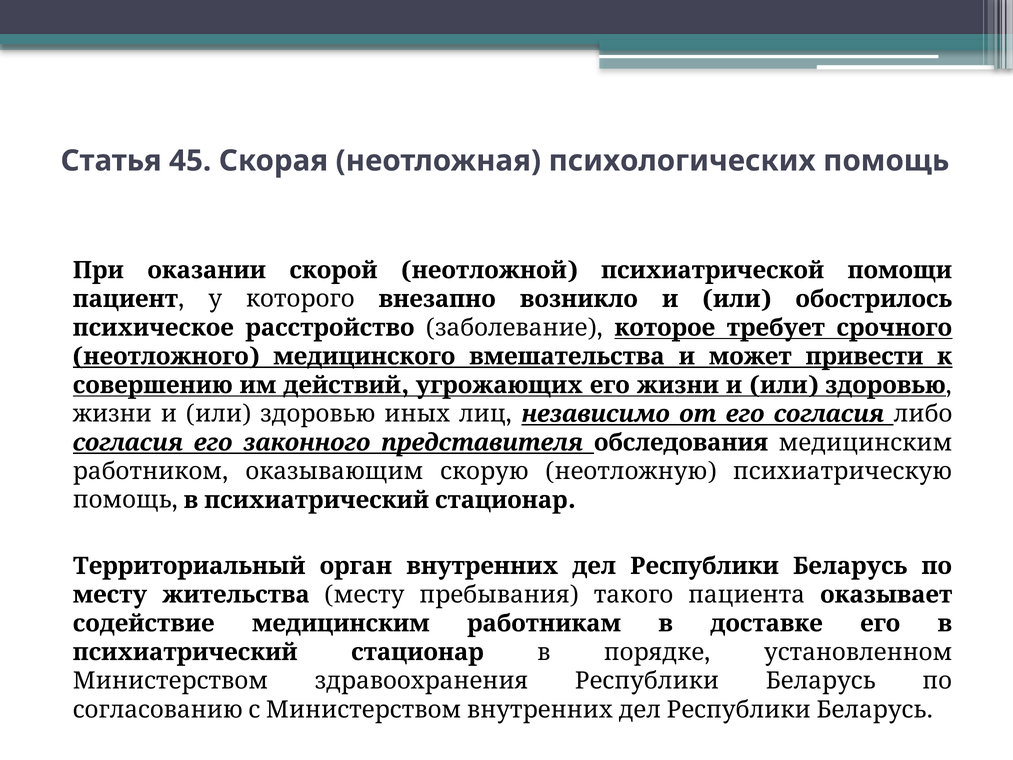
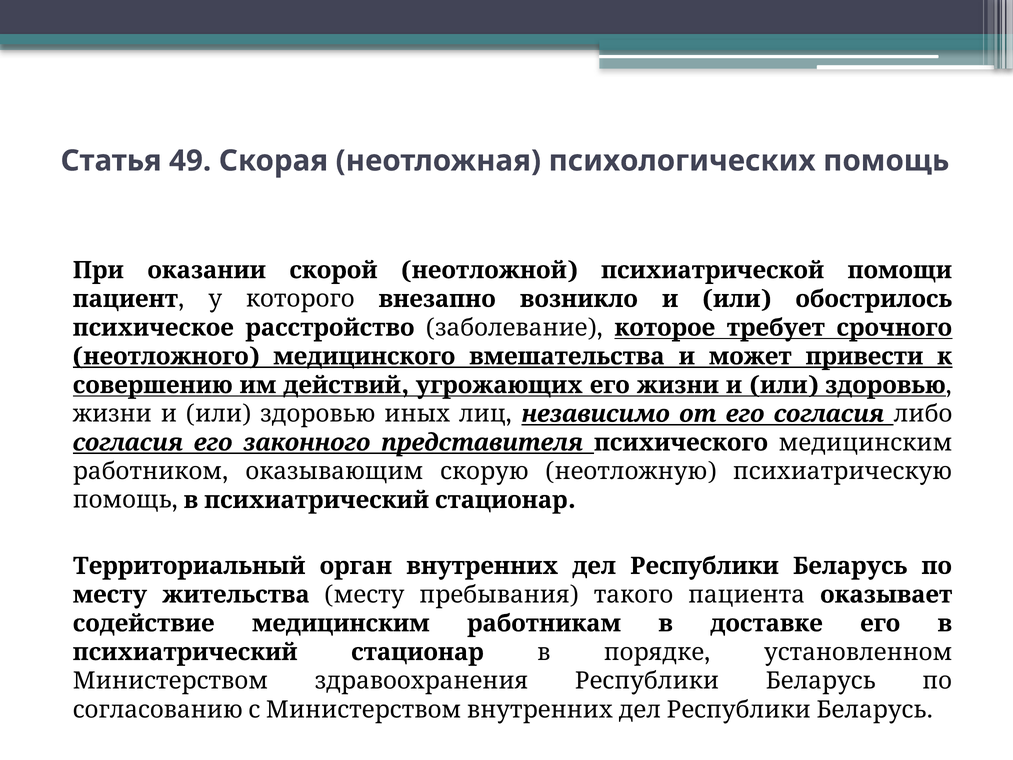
45: 45 -> 49
обследования: обследования -> психического
